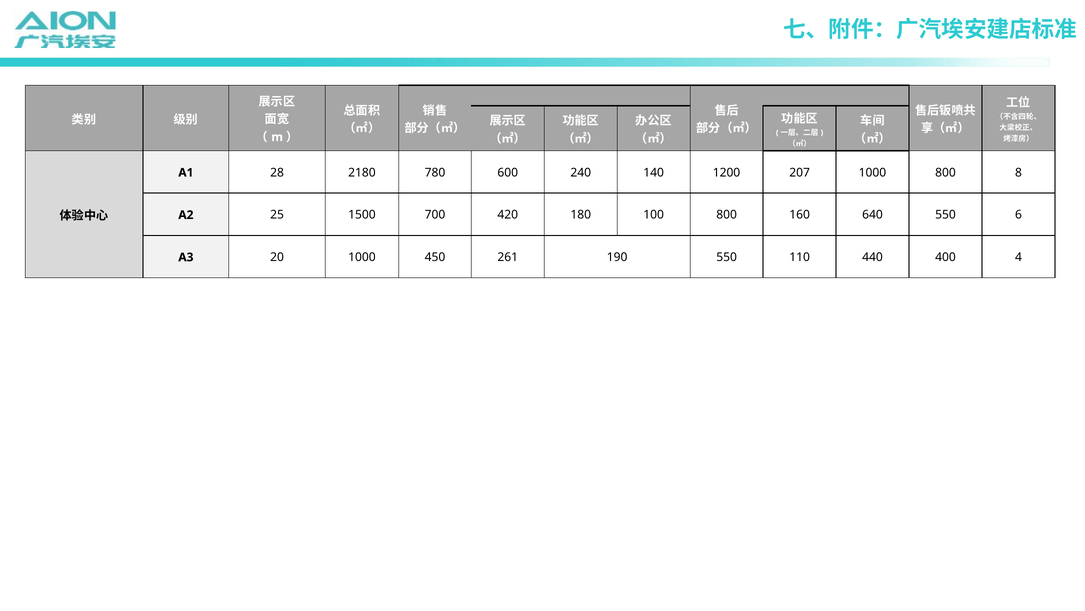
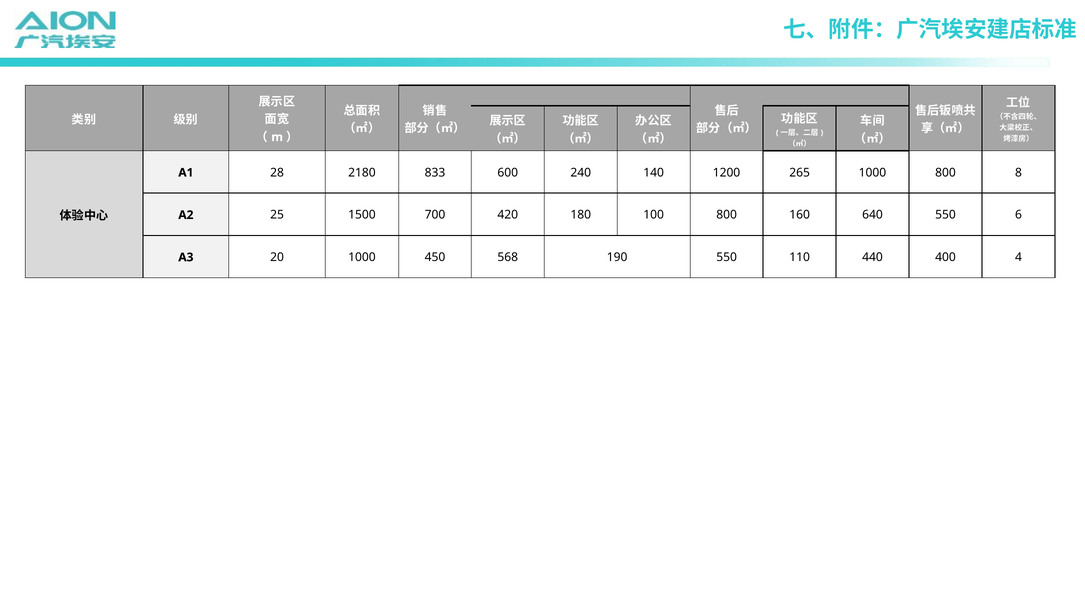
780: 780 -> 833
207: 207 -> 265
261: 261 -> 568
